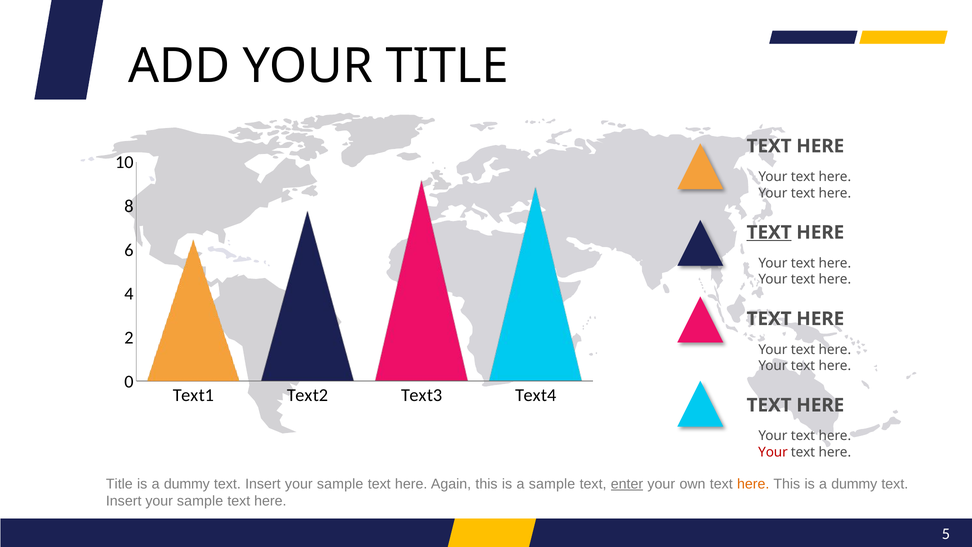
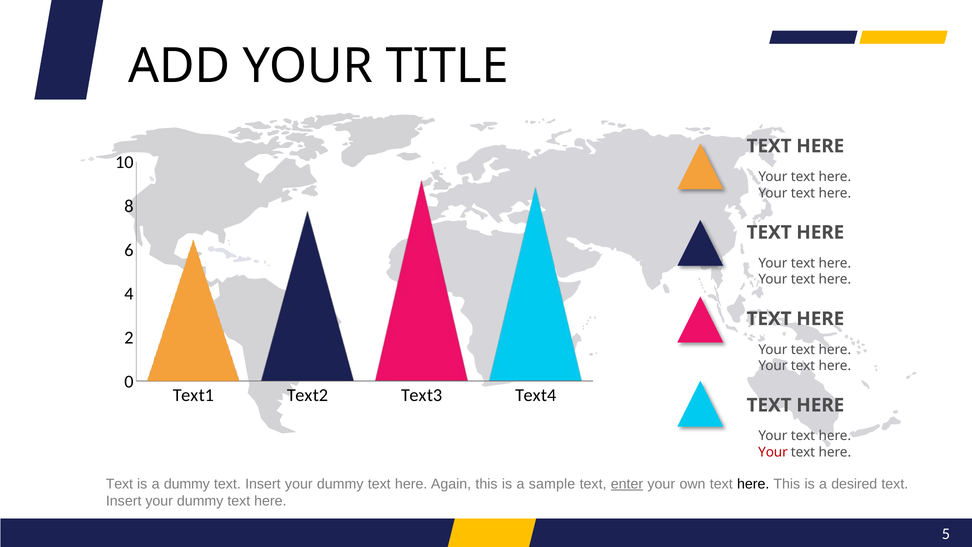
TEXT at (769, 232) underline: present -> none
Title at (119, 484): Title -> Text
sample at (340, 484): sample -> dummy
here at (753, 484) colour: orange -> black
This is a dummy: dummy -> desired
sample at (200, 501): sample -> dummy
